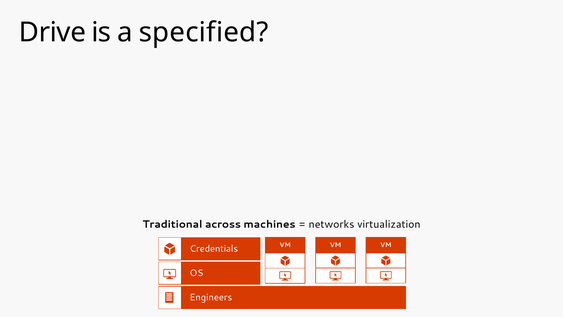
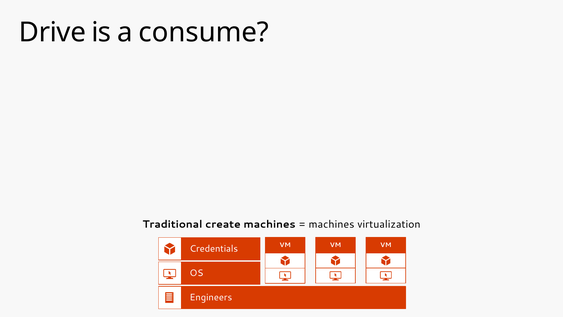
specified: specified -> consume
across: across -> create
networks at (332, 224): networks -> machines
